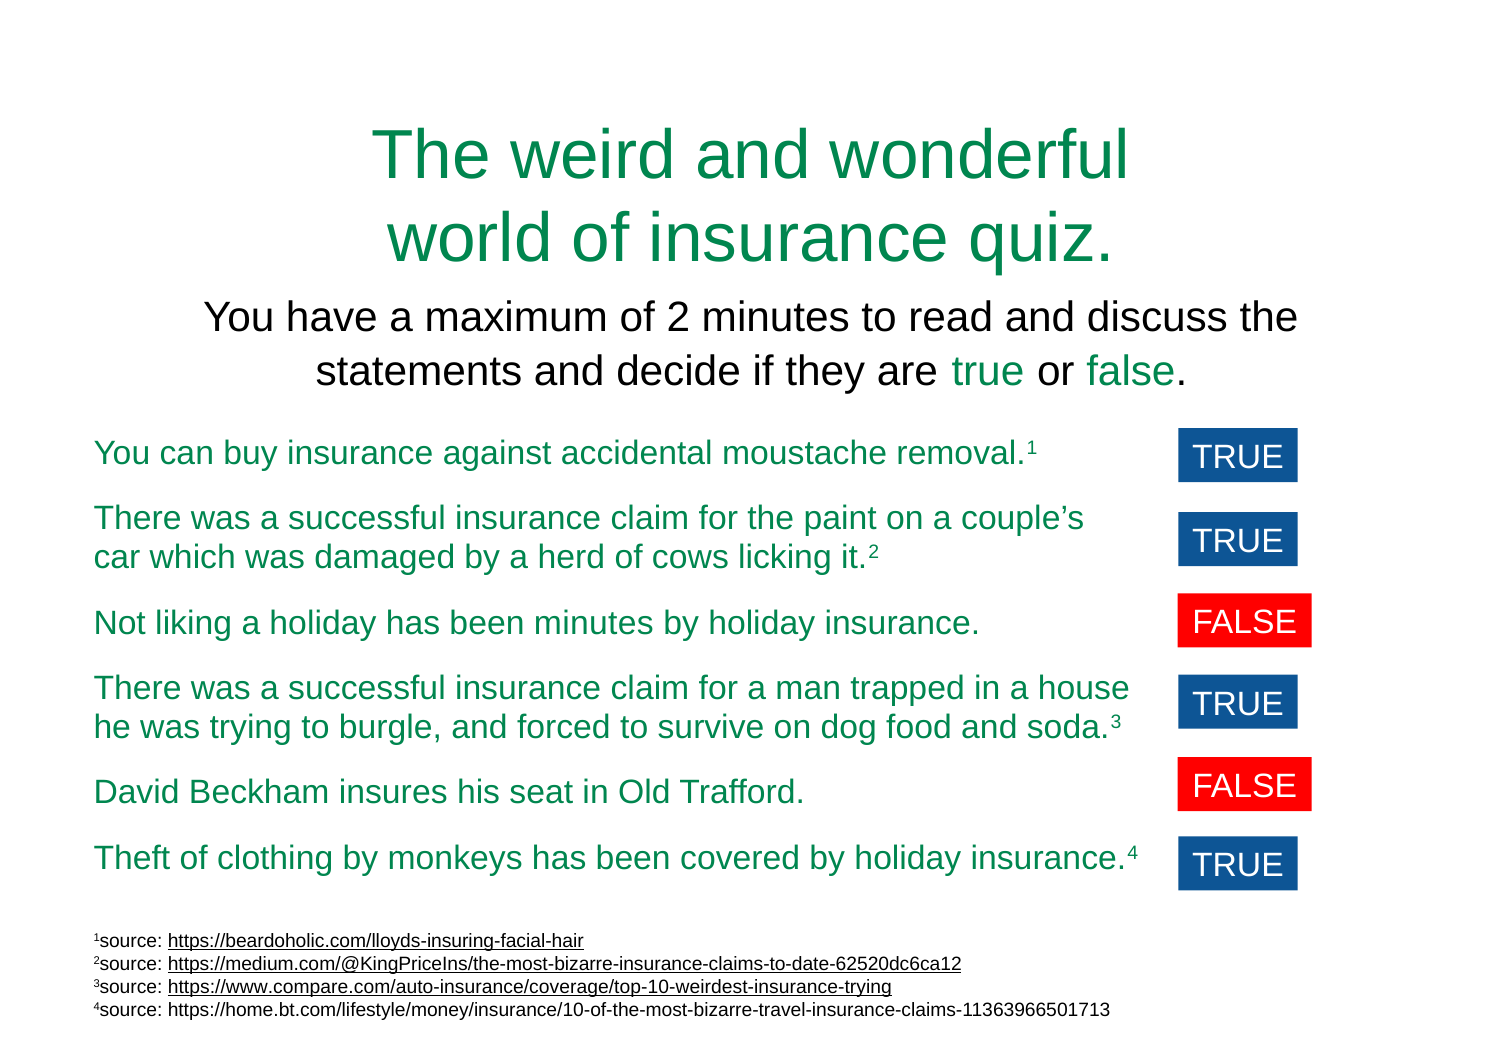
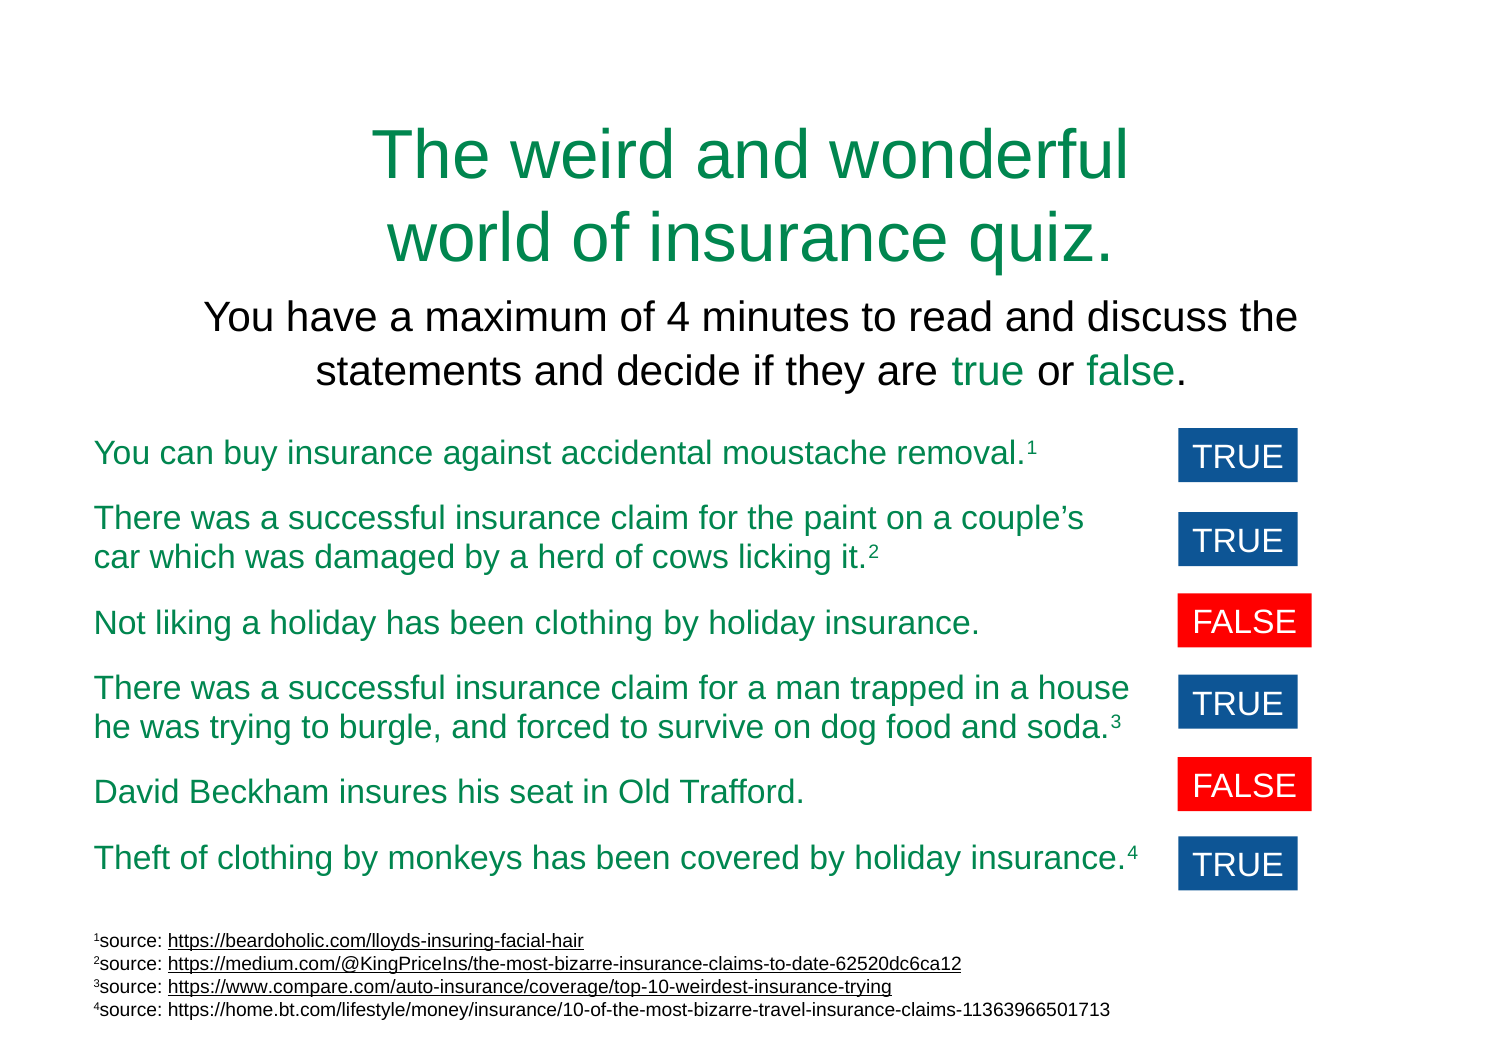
2: 2 -> 4
been minutes: minutes -> clothing
